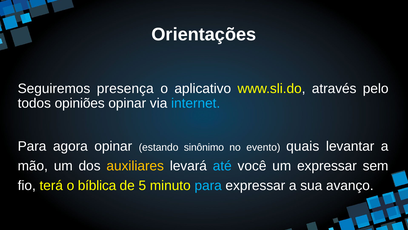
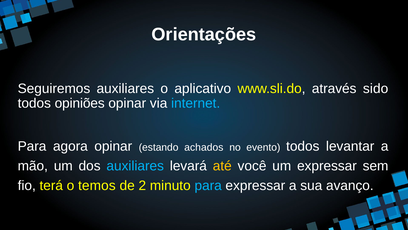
Seguiremos presença: presença -> auxiliares
pelo: pelo -> sido
sinônimo: sinônimo -> achados
evento quais: quais -> todos
auxiliares at (135, 166) colour: yellow -> light blue
até colour: light blue -> yellow
bíblica: bíblica -> temos
5: 5 -> 2
